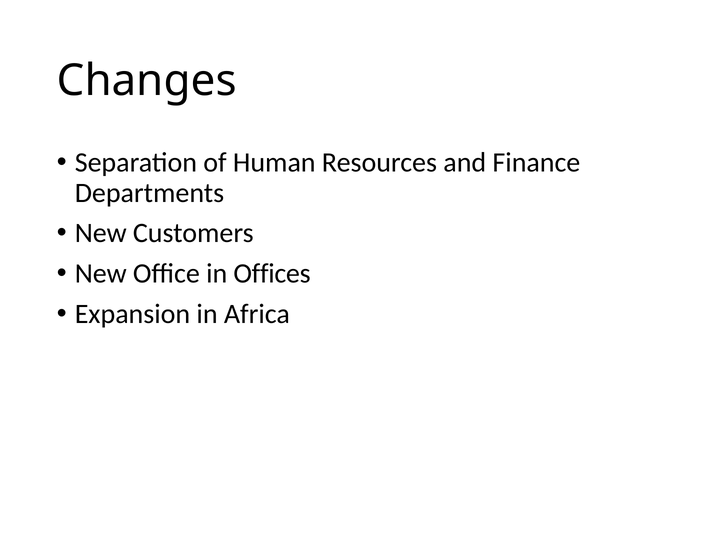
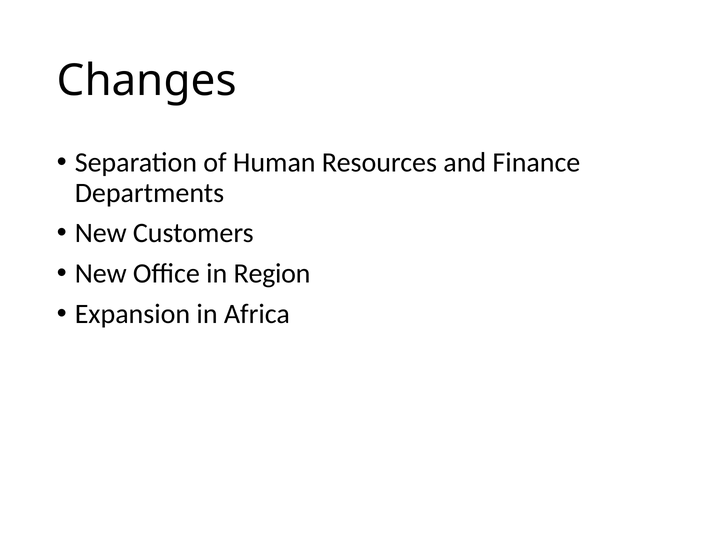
Offices: Offices -> Region
